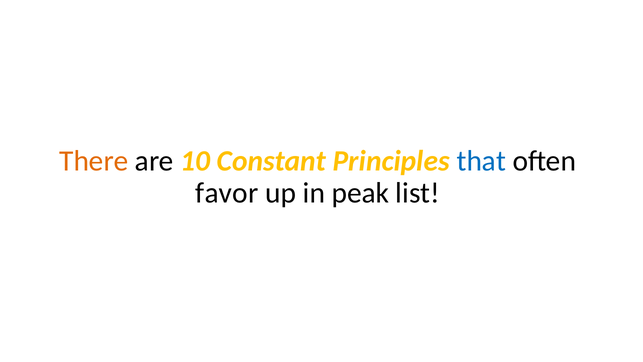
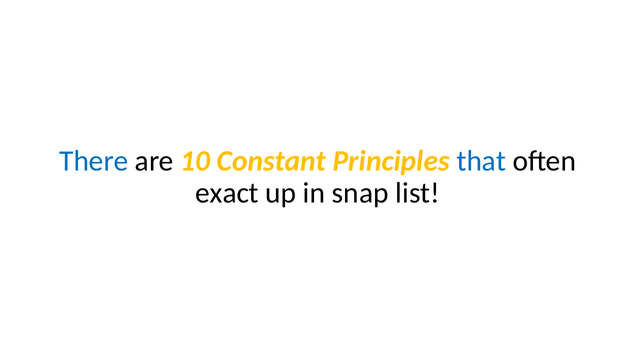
There colour: orange -> blue
favor: favor -> exact
peak: peak -> snap
